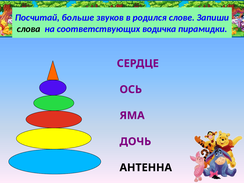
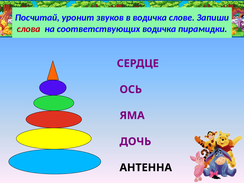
больше: больше -> уронит
в родился: родился -> водичка
слова colour: black -> red
